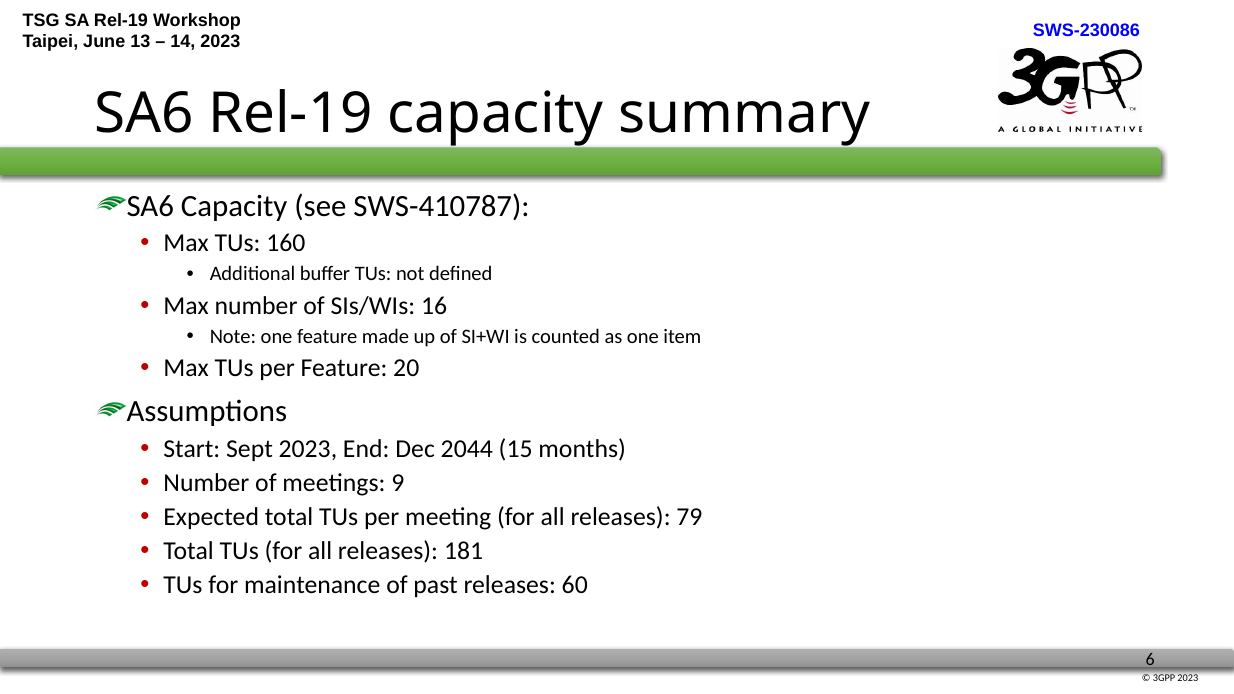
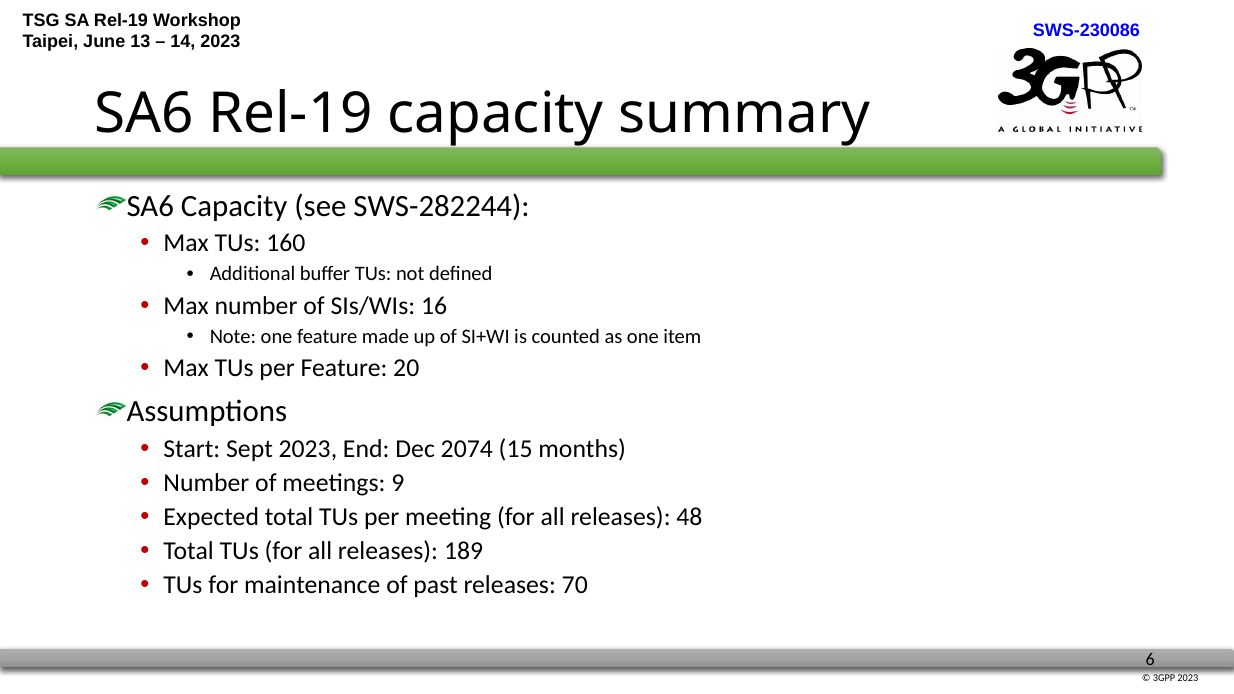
SWS-410787: SWS-410787 -> SWS-282244
2044: 2044 -> 2074
79: 79 -> 48
181: 181 -> 189
60: 60 -> 70
